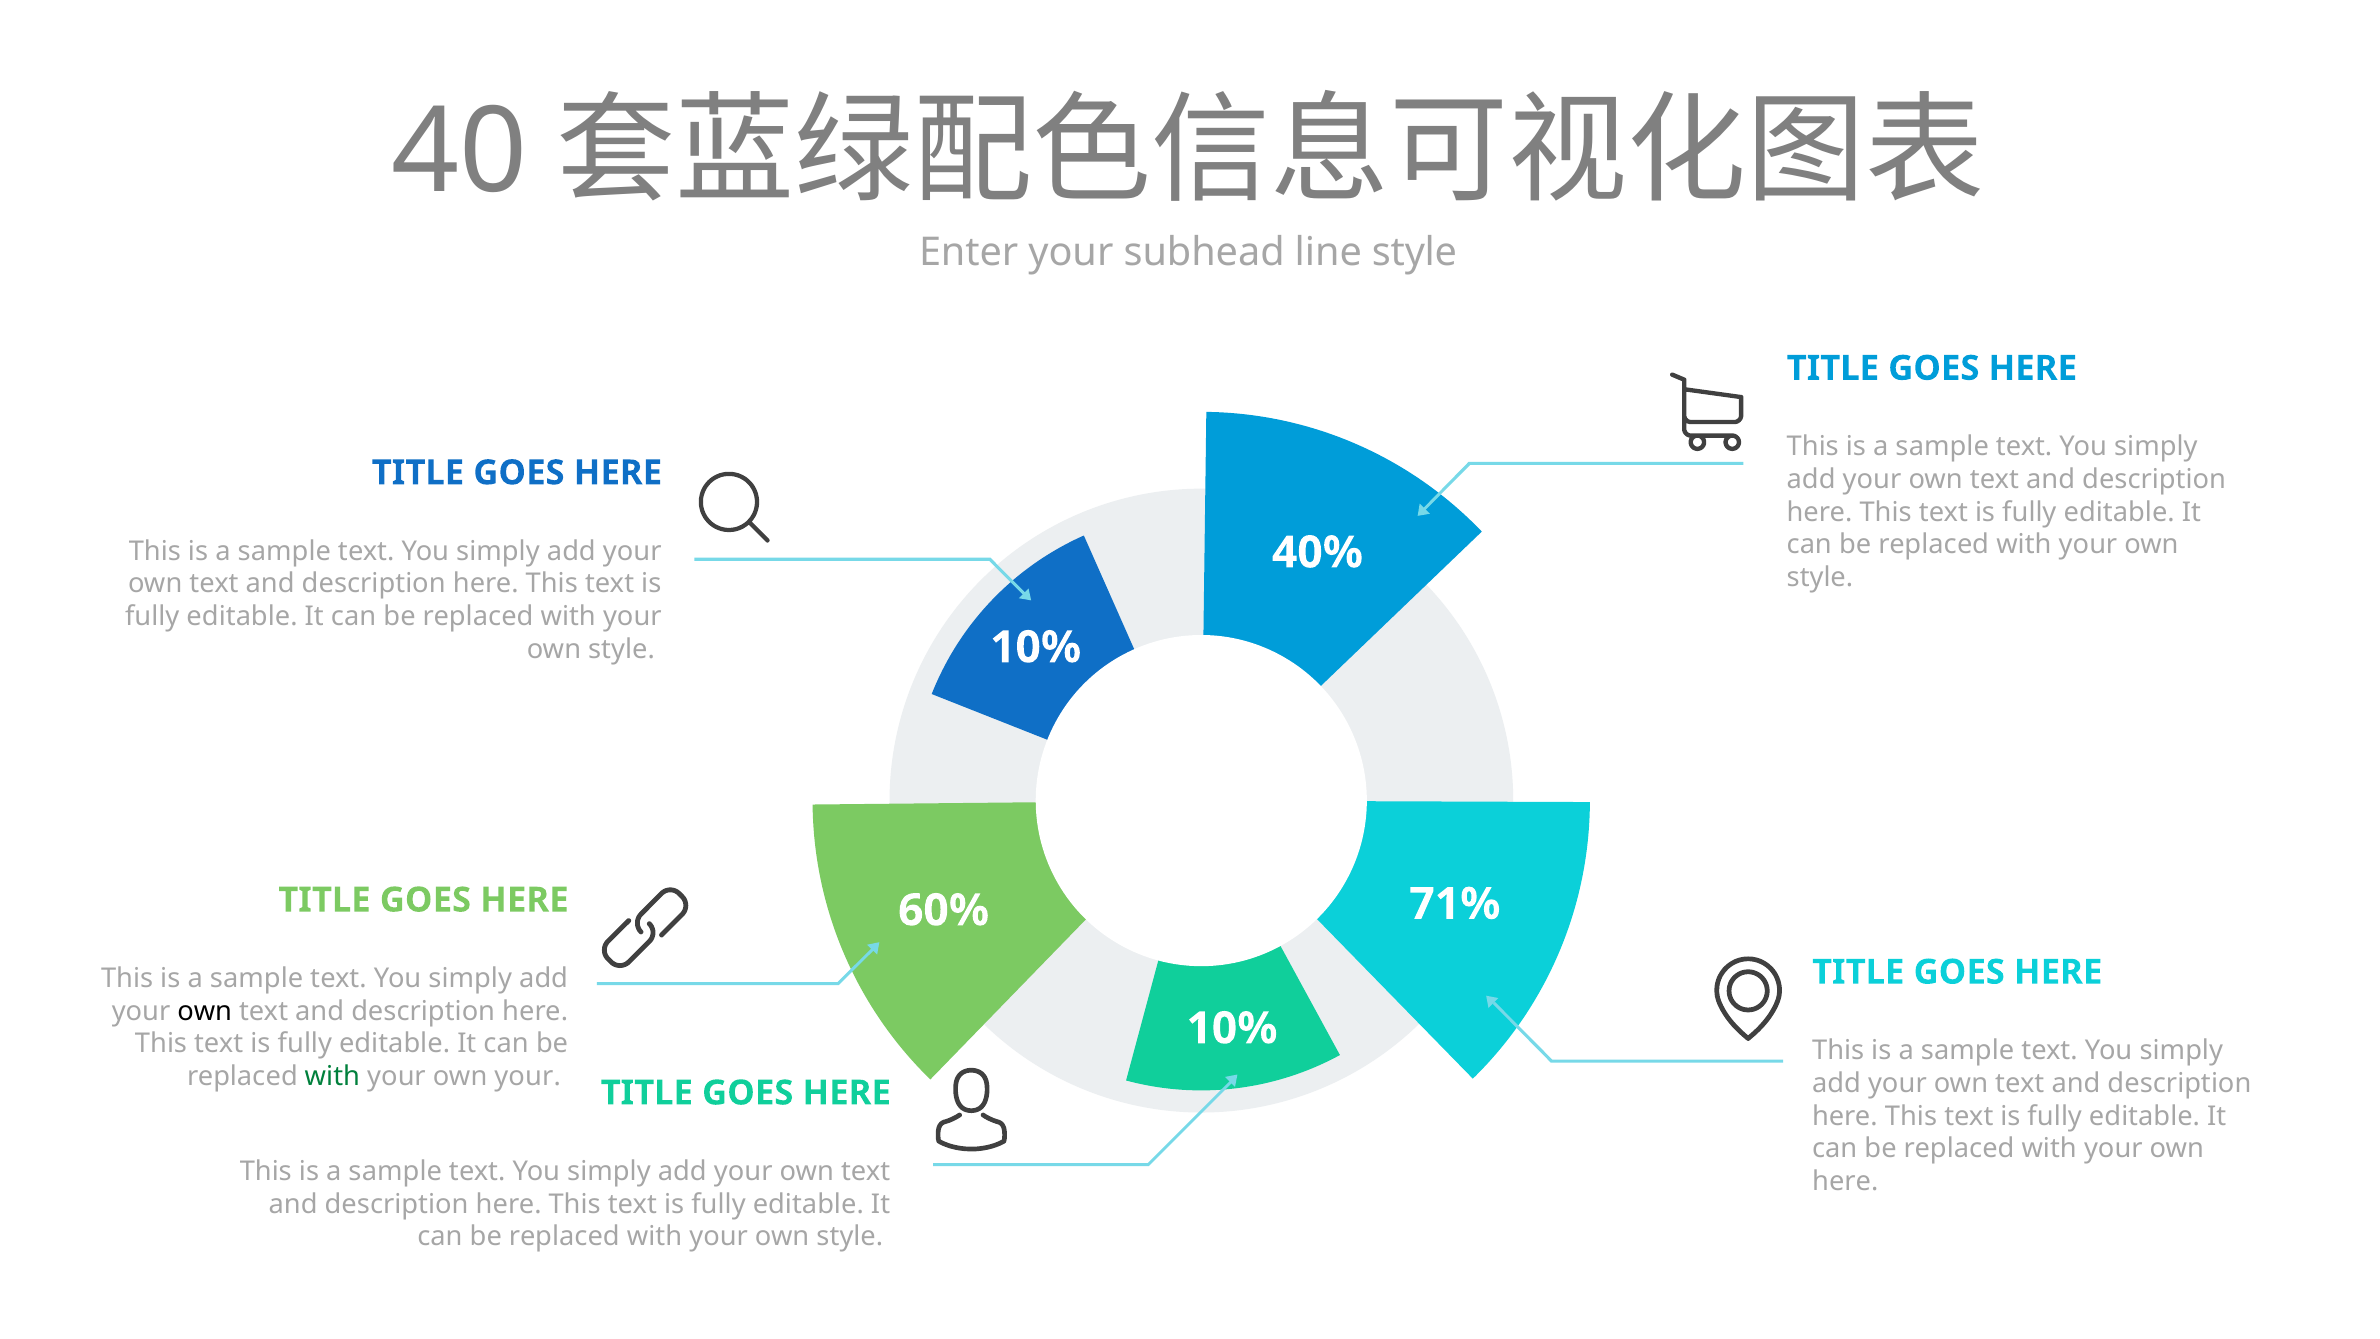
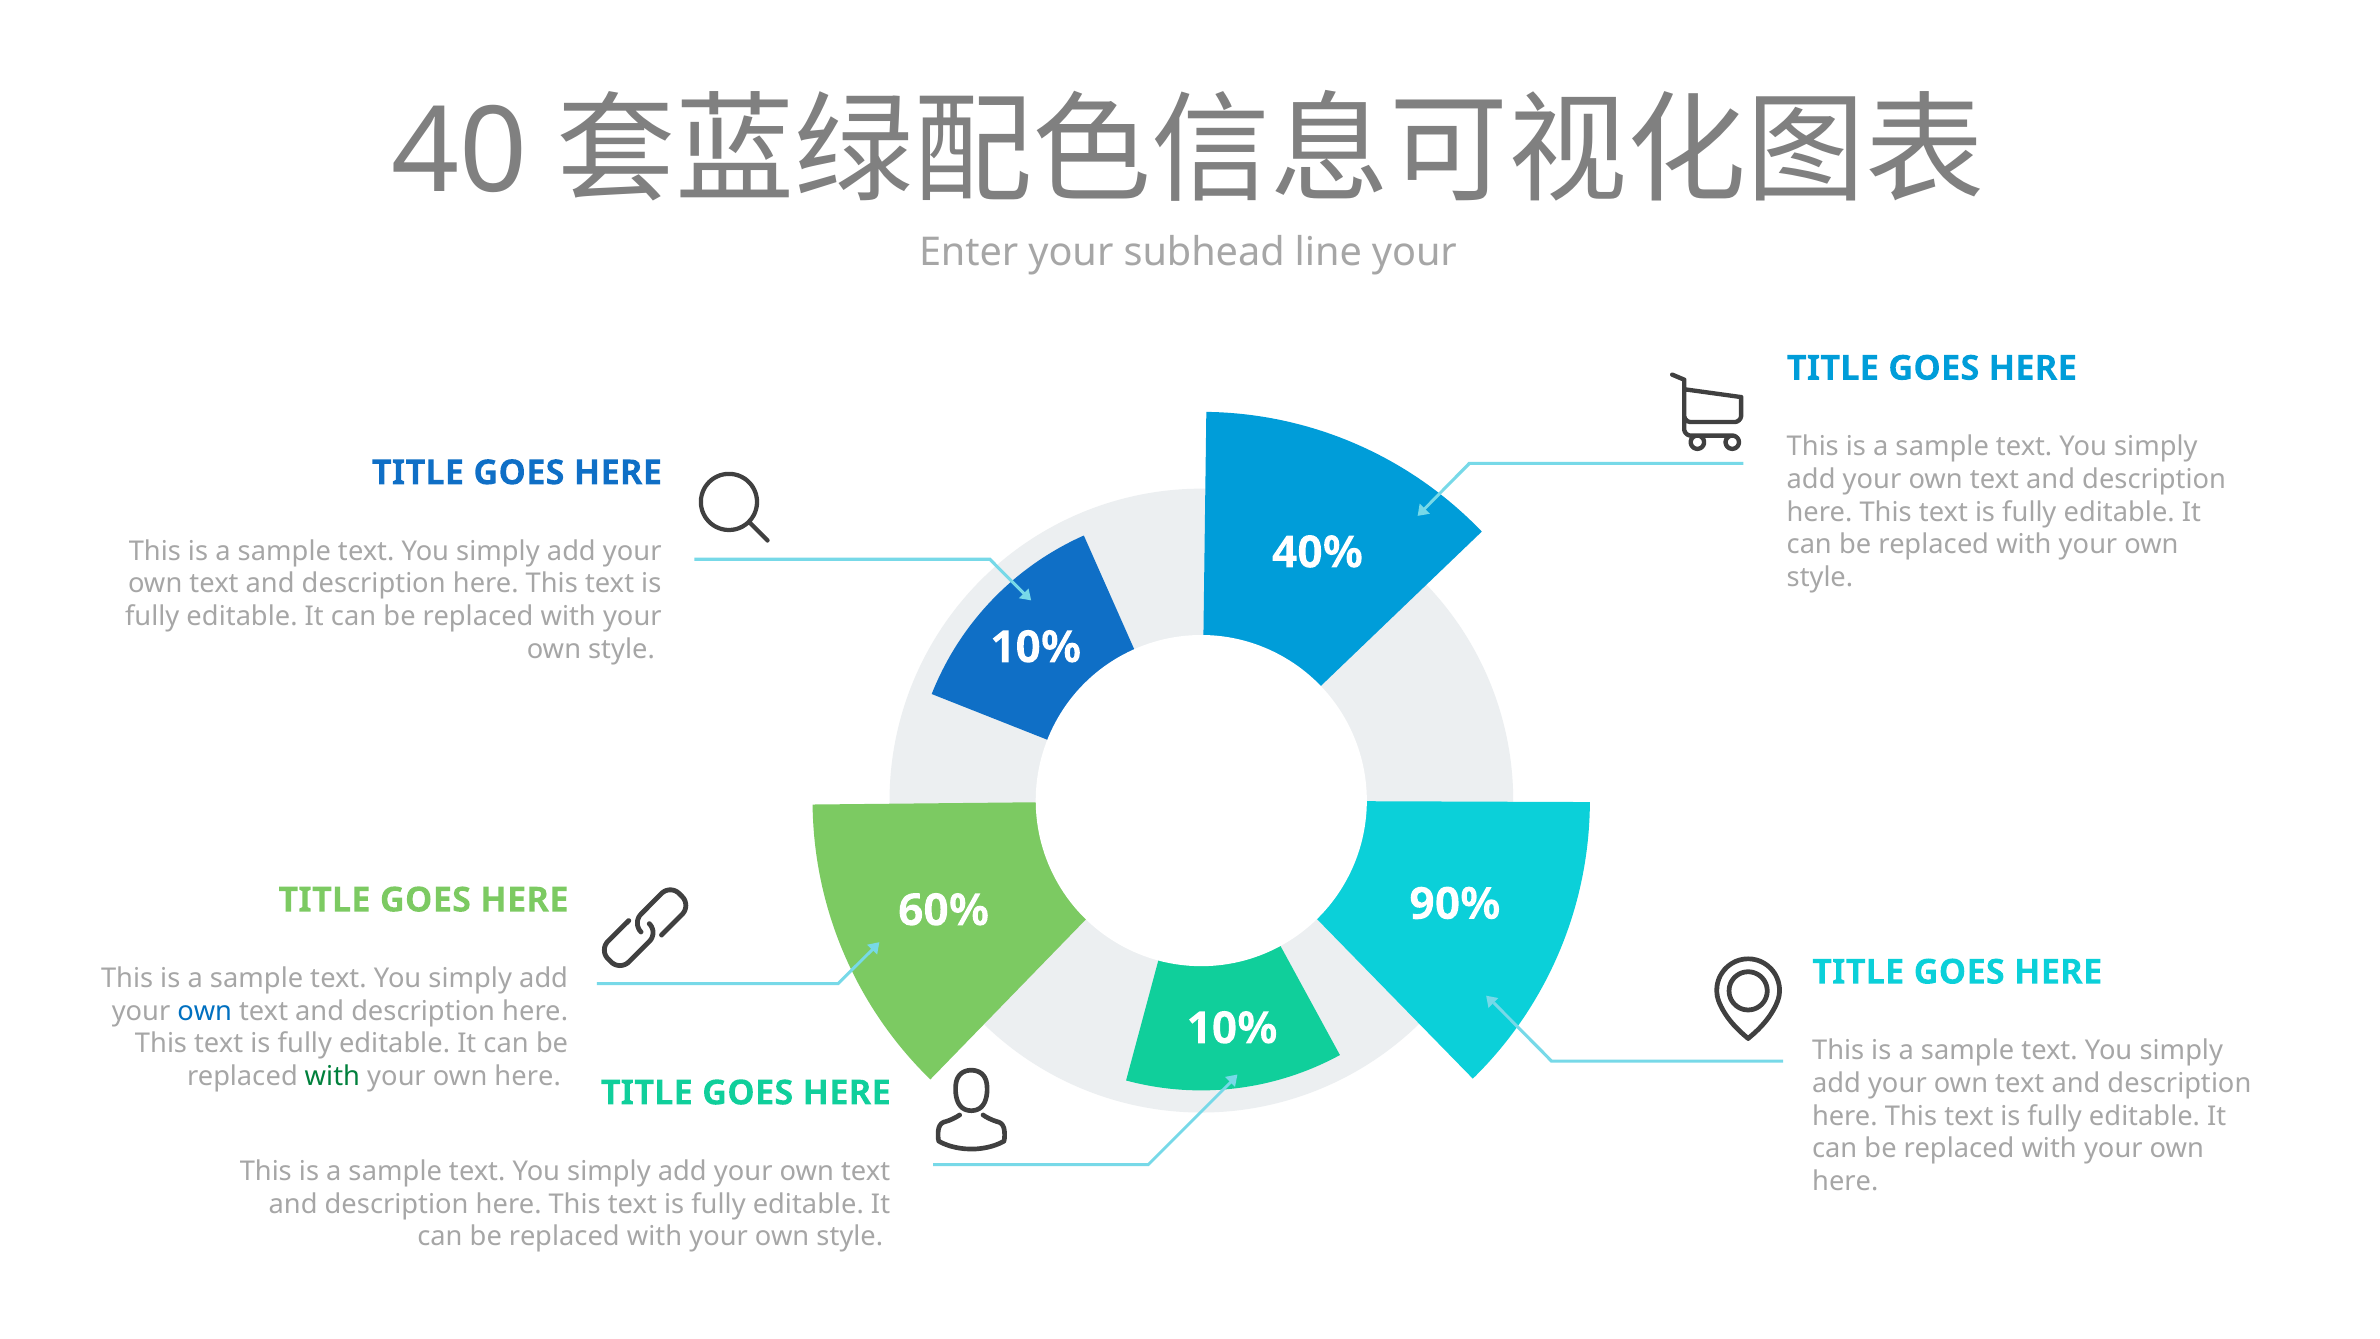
line style: style -> your
71%: 71% -> 90%
own at (205, 1011) colour: black -> blue
your at (528, 1076): your -> here
